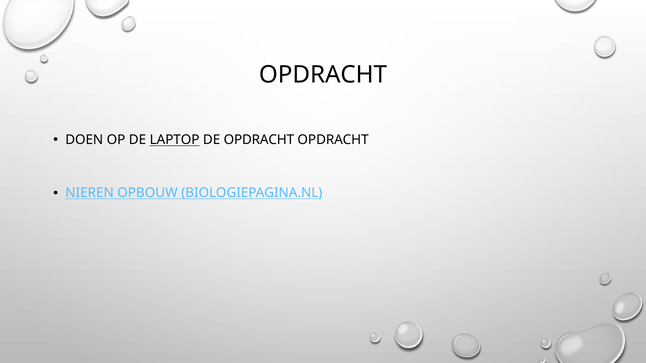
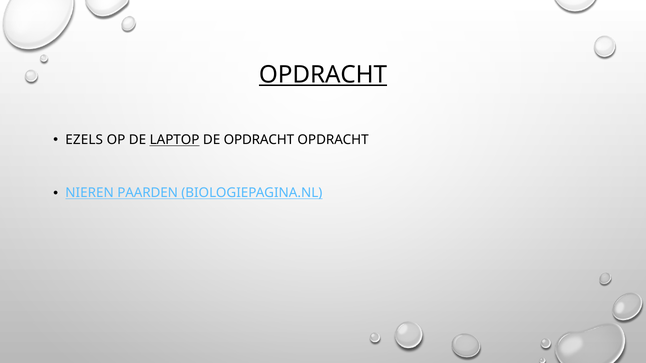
OPDRACHT at (323, 75) underline: none -> present
DOEN: DOEN -> EZELS
OPBOUW: OPBOUW -> PAARDEN
